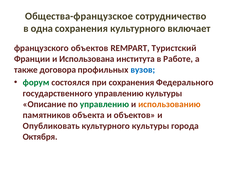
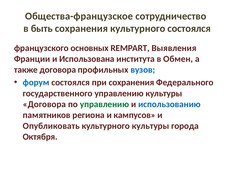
одна: одна -> быть
культурного включает: включает -> состоялся
французского объектов: объектов -> основных
Туристский: Туристский -> Выявления
Работе: Работе -> Обмен
форум colour: green -> blue
Описание at (44, 105): Описание -> Договора
использованию colour: orange -> blue
объекта: объекта -> региона
и объектов: объектов -> кампусов
